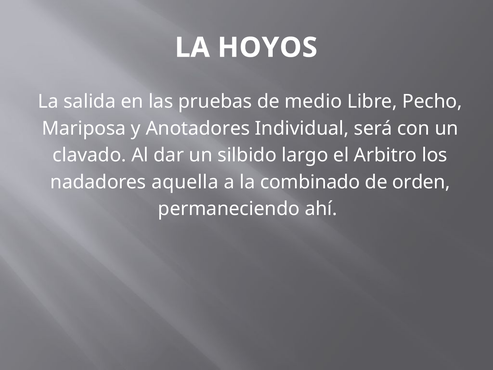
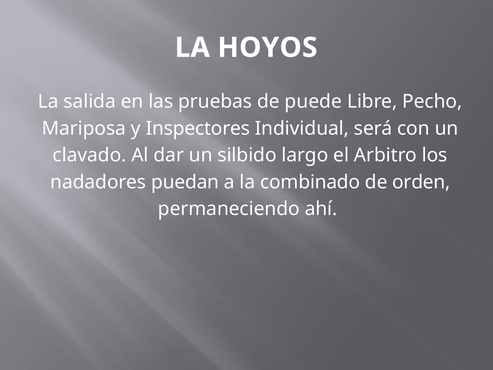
medio: medio -> puede
Anotadores: Anotadores -> Inspectores
aquella: aquella -> puedan
